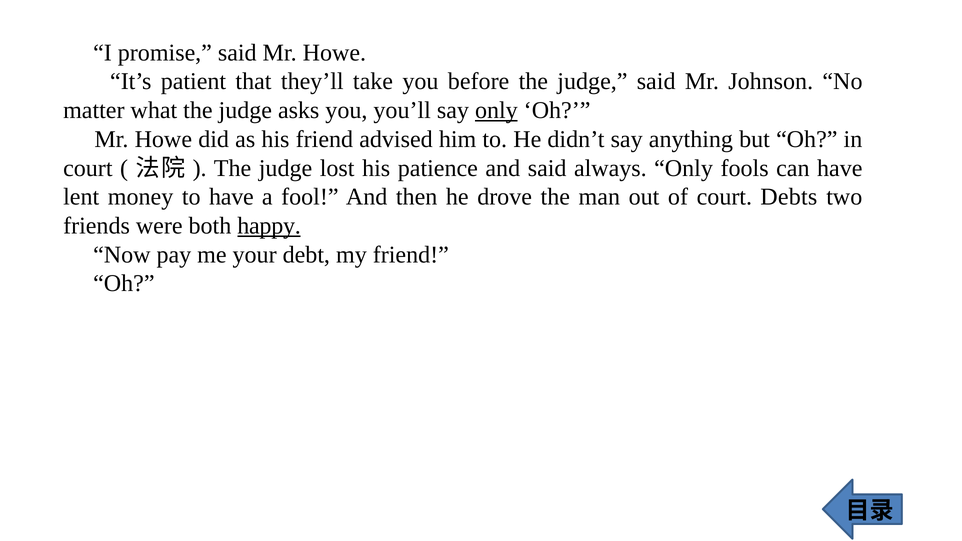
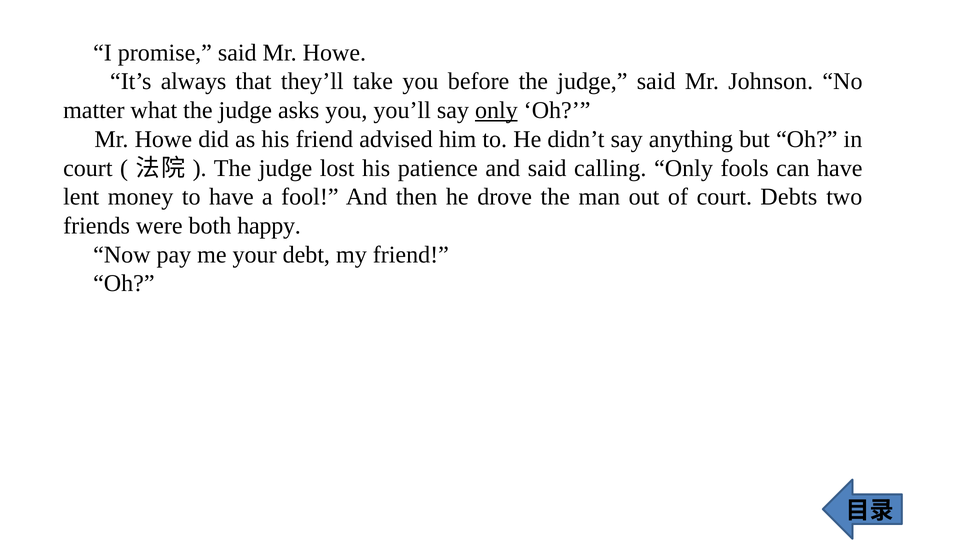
patient: patient -> always
always: always -> calling
happy underline: present -> none
